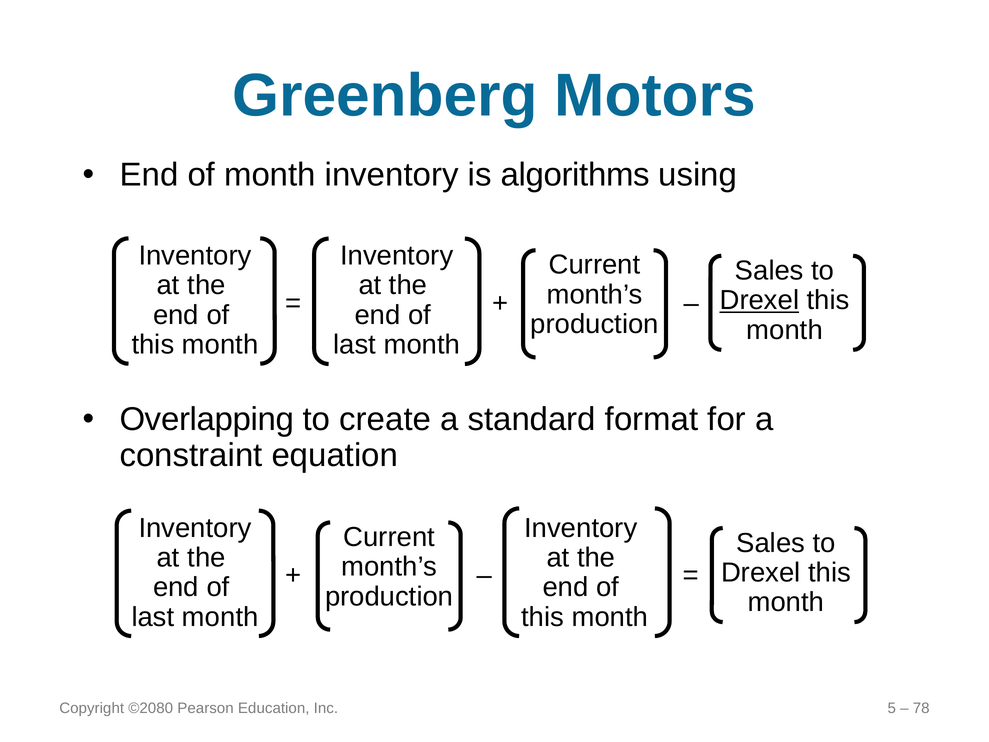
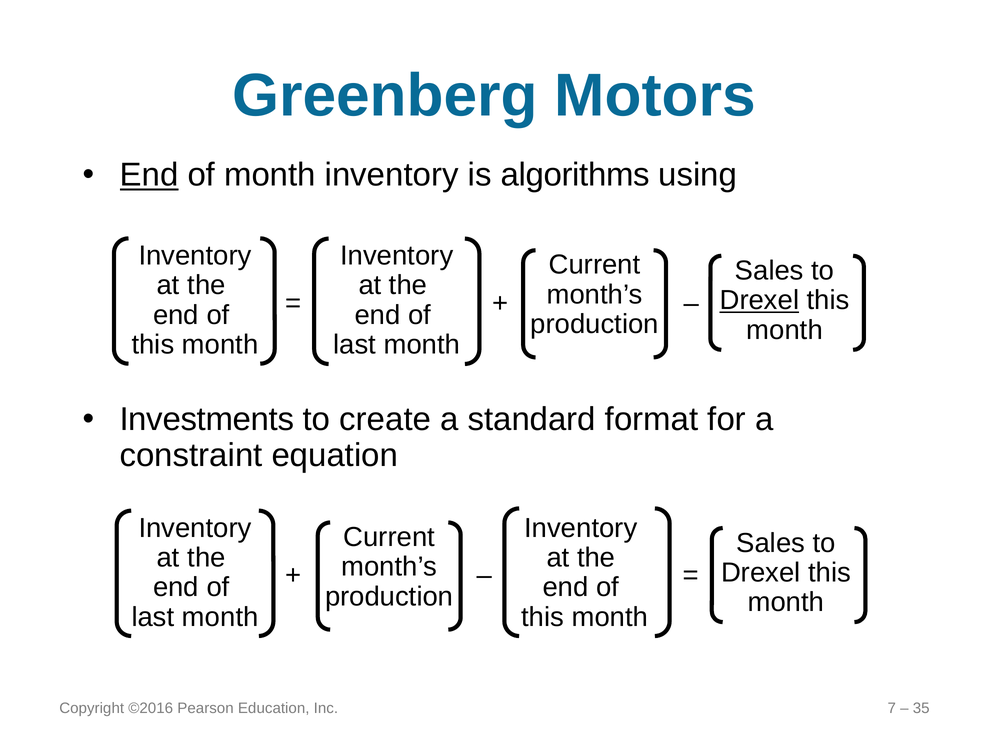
End at (149, 175) underline: none -> present
Overlapping: Overlapping -> Investments
©2080: ©2080 -> ©2016
5: 5 -> 7
78: 78 -> 35
